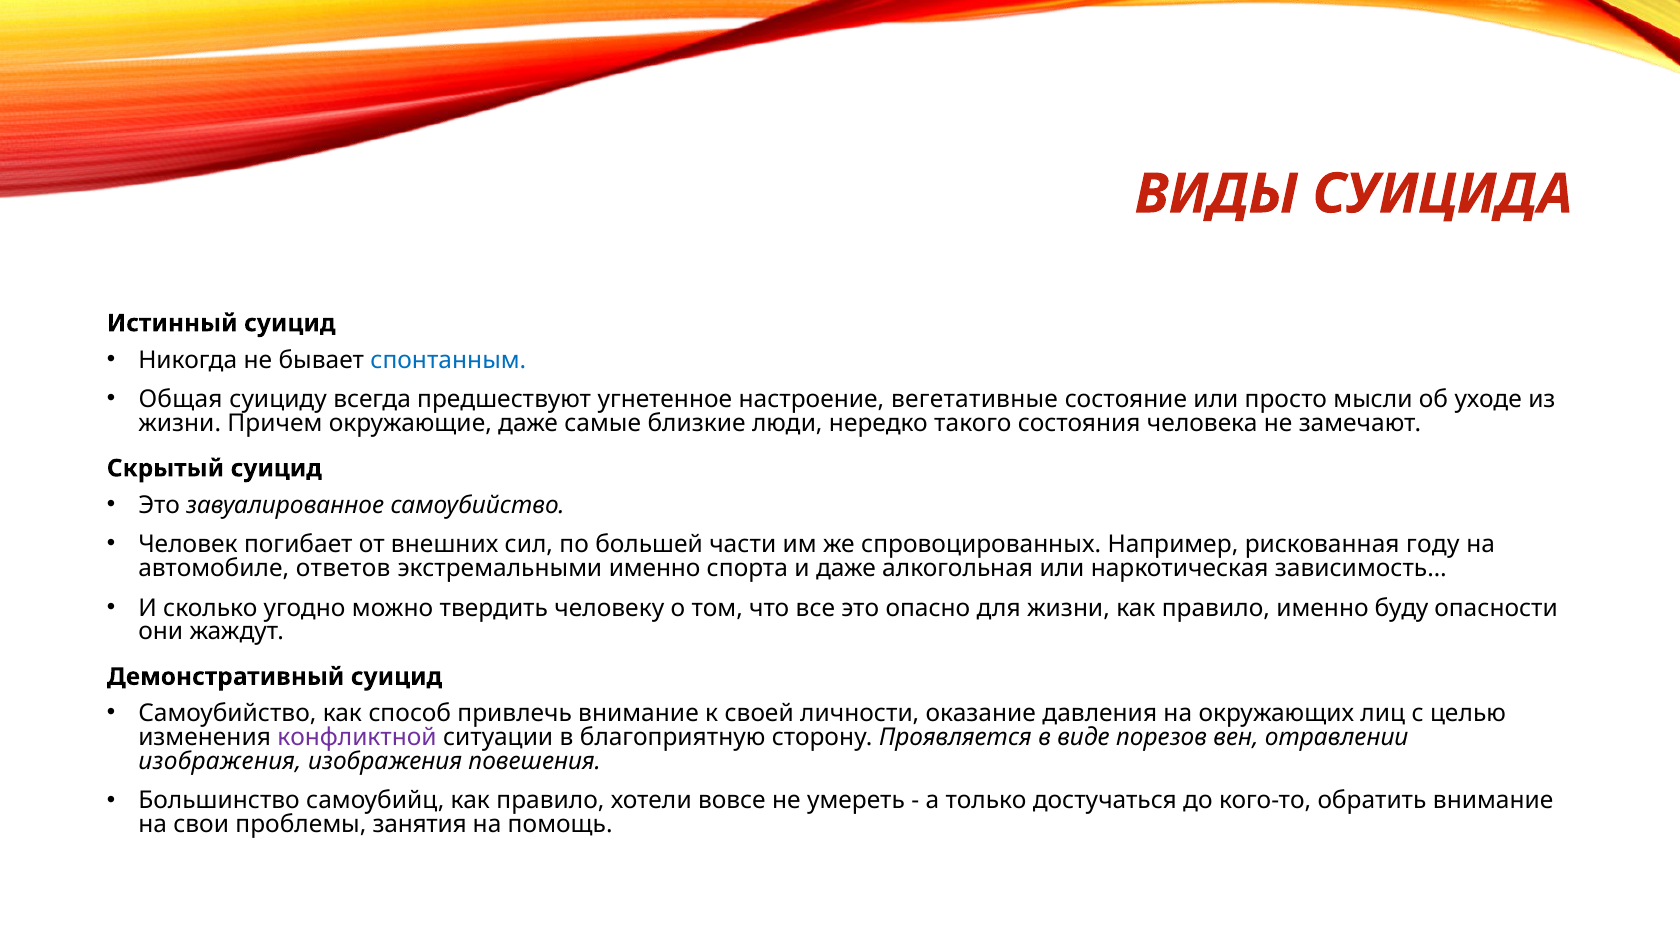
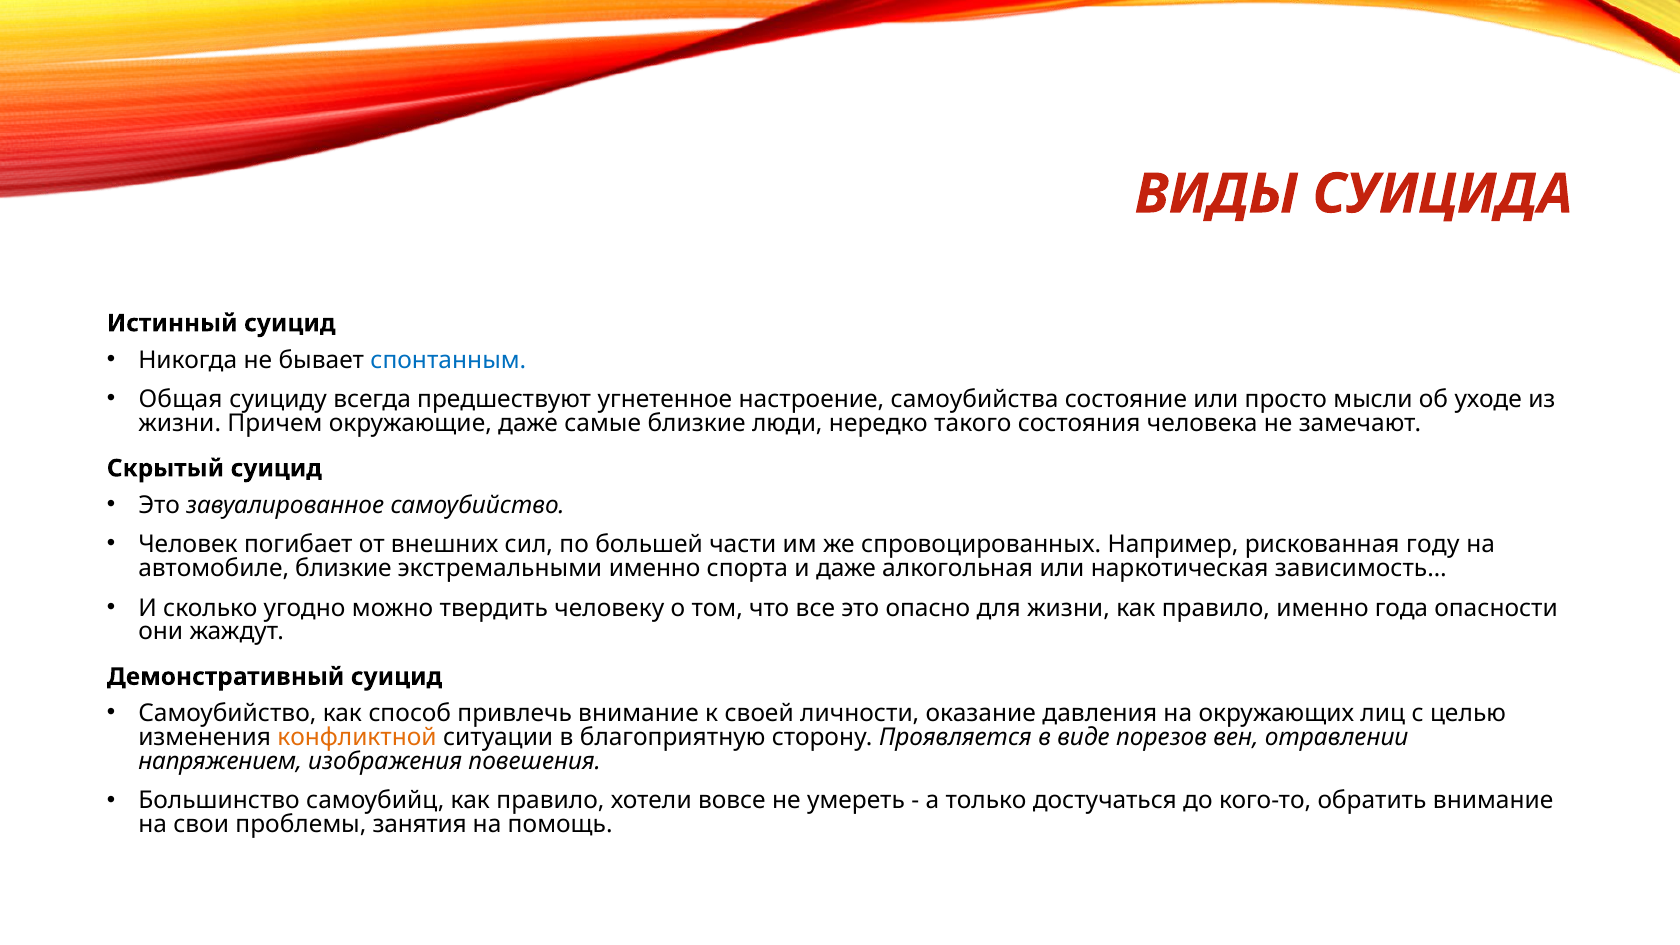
вегетативные: вегетативные -> самоубийства
автомобиле ответов: ответов -> близкие
буду: буду -> года
конфликтной colour: purple -> orange
изображения at (220, 761): изображения -> напряжением
